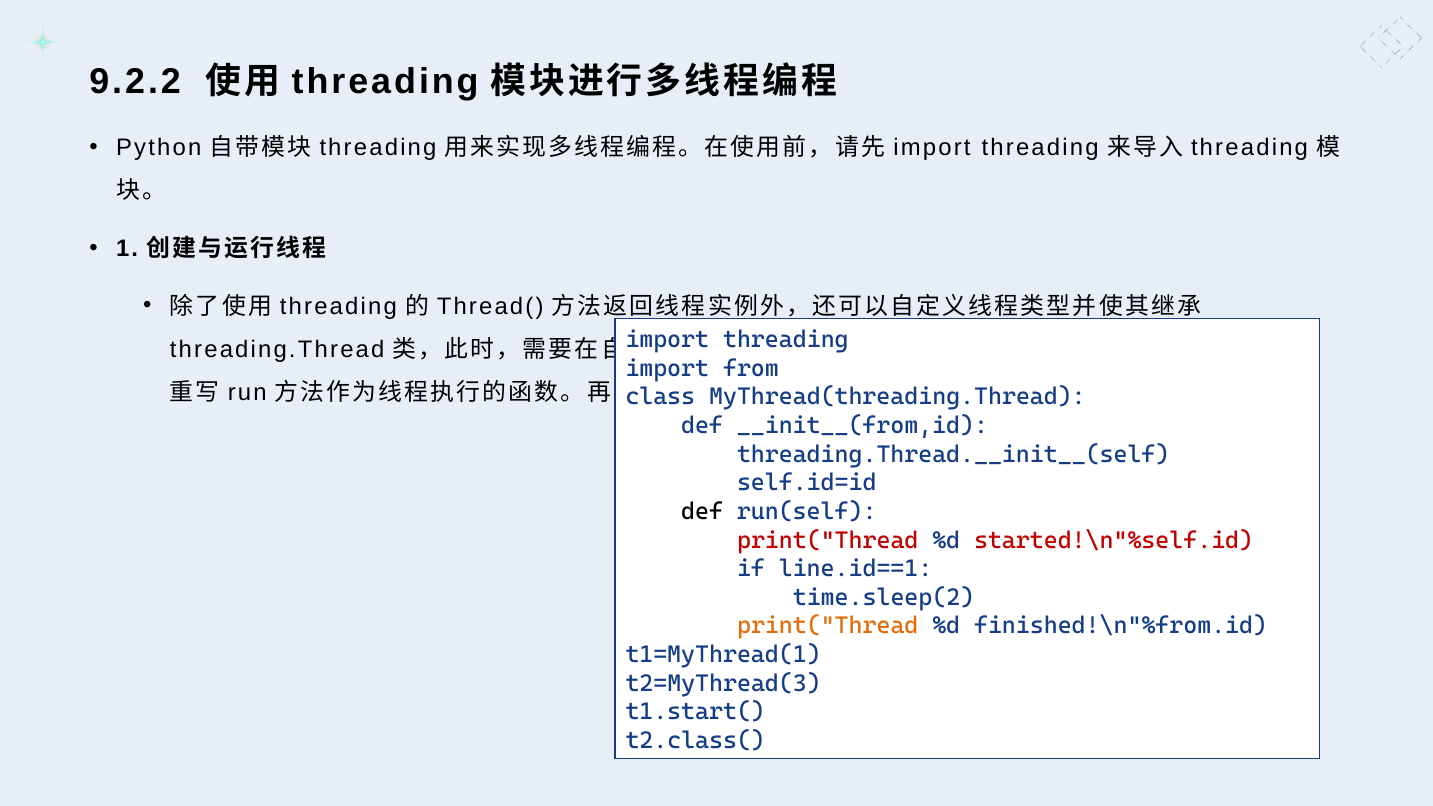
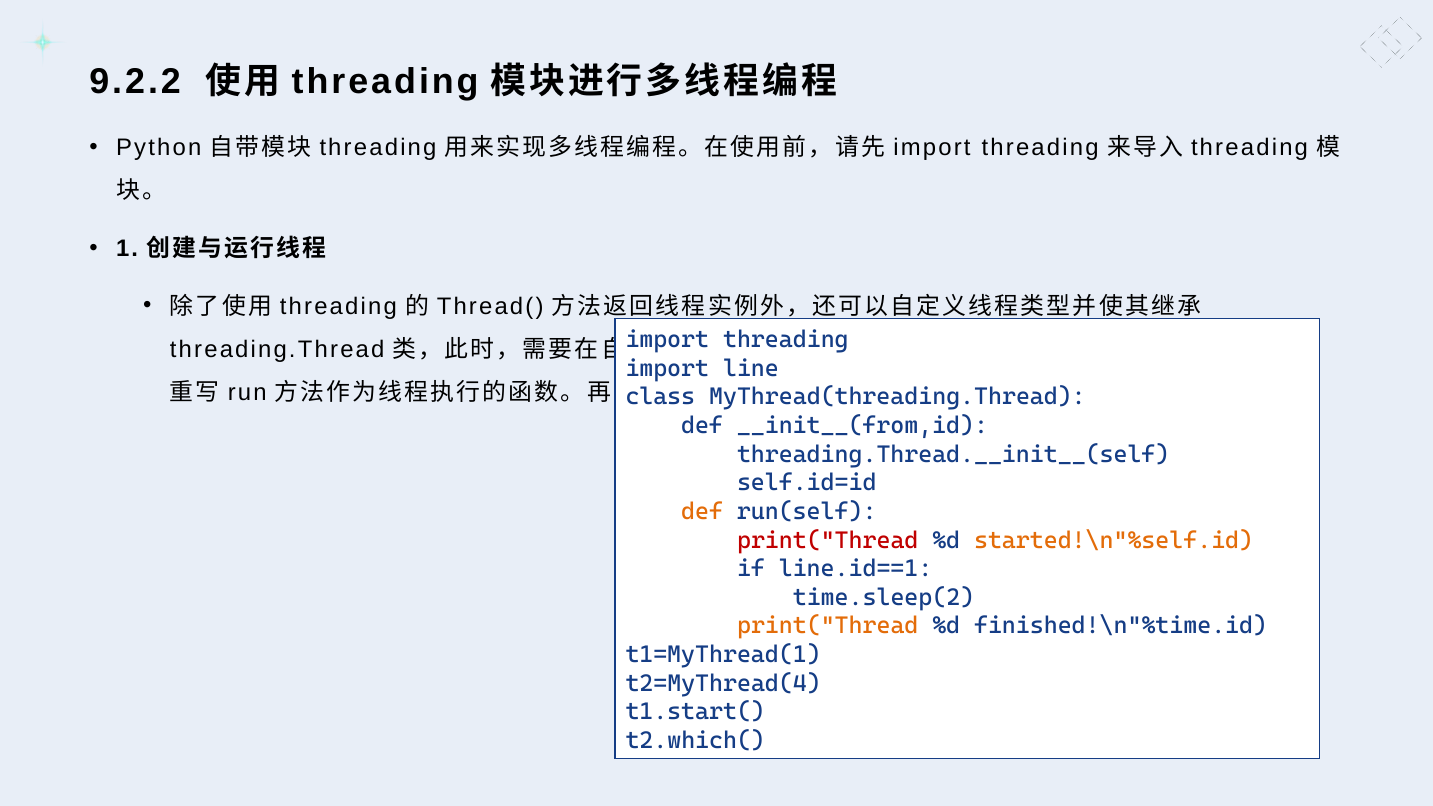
from: from -> line
def at (702, 512) colour: black -> orange
started!\n"%self.id colour: red -> orange
finished!\n"%from.id: finished!\n"%from.id -> finished!\n"%time.id
t2=MyThread(3: t2=MyThread(3 -> t2=MyThread(4
t2.class(: t2.class( -> t2.which(
